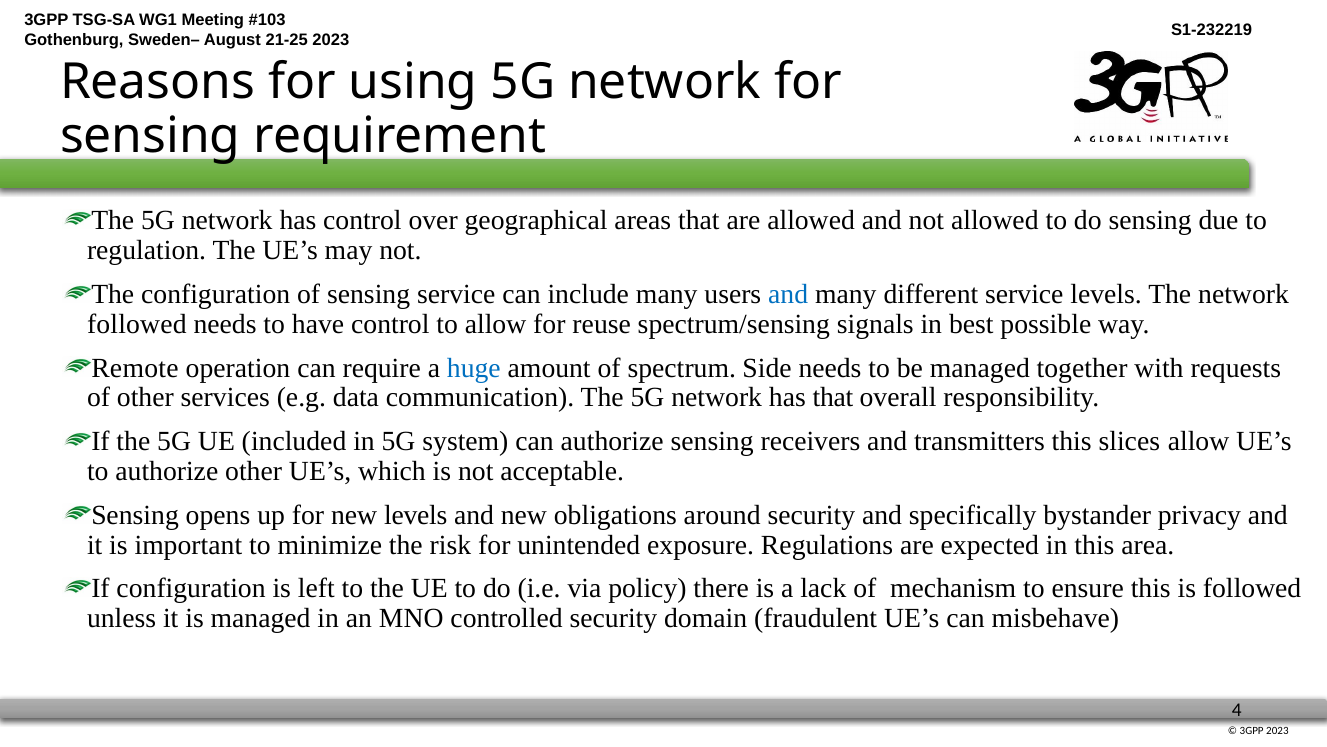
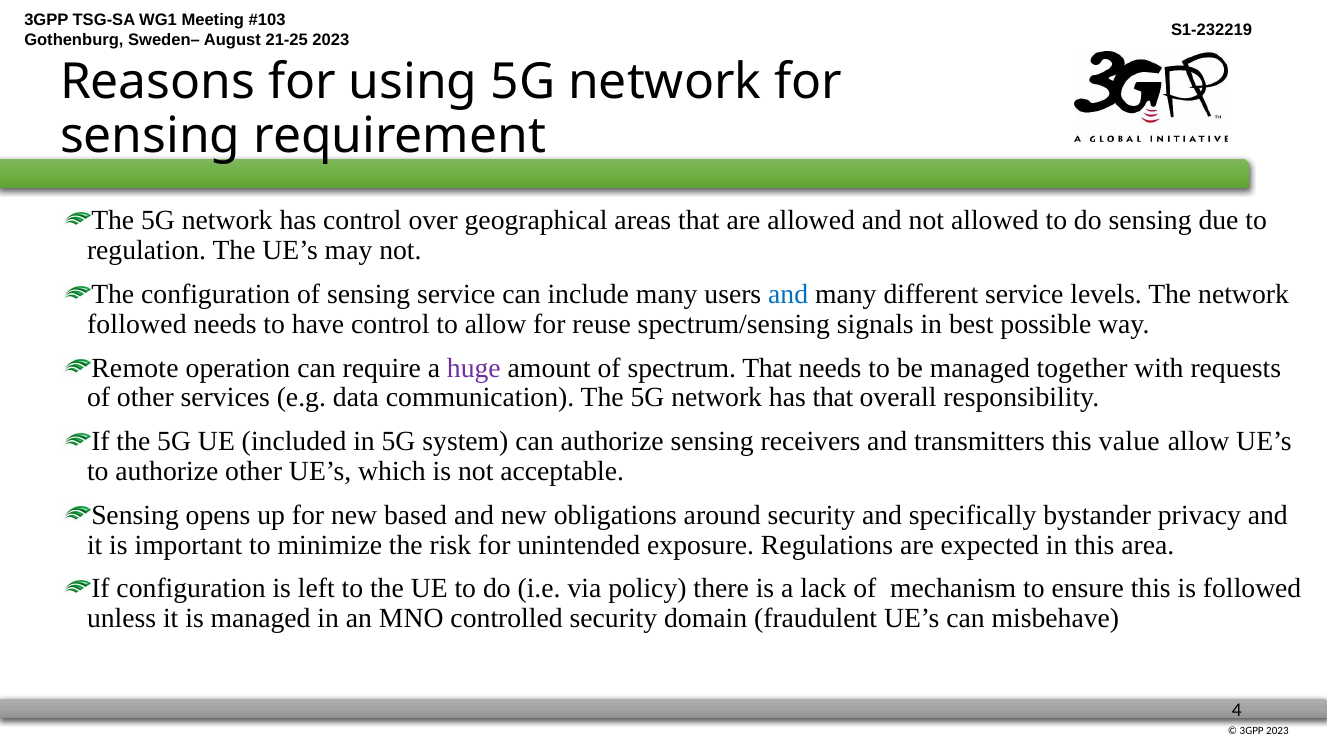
huge colour: blue -> purple
spectrum Side: Side -> That
slices: slices -> value
new levels: levels -> based
